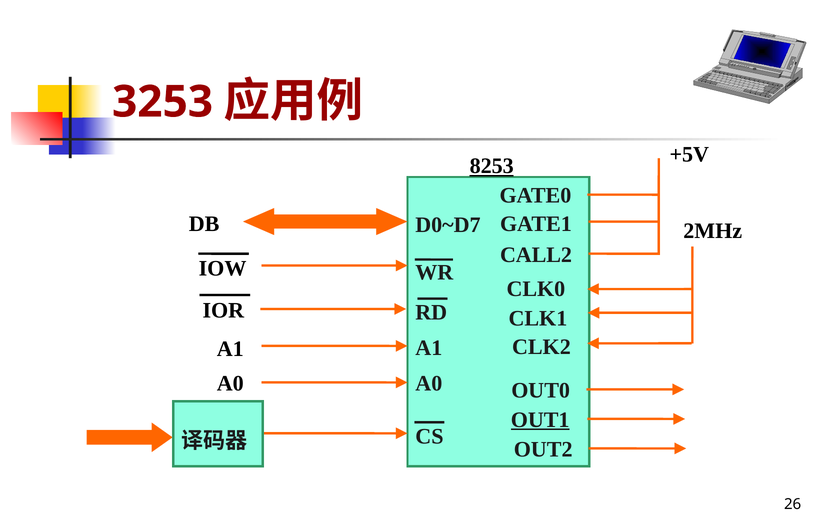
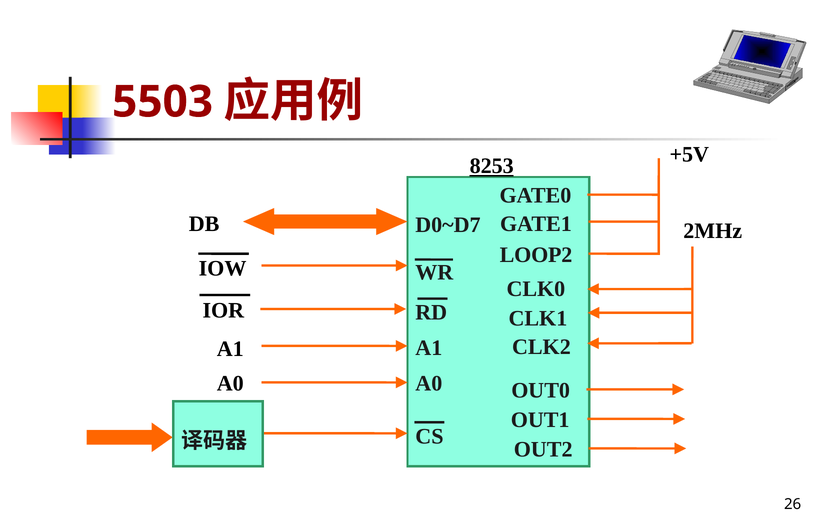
3253: 3253 -> 5503
CALL2: CALL2 -> LOOP2
OUT1 underline: present -> none
